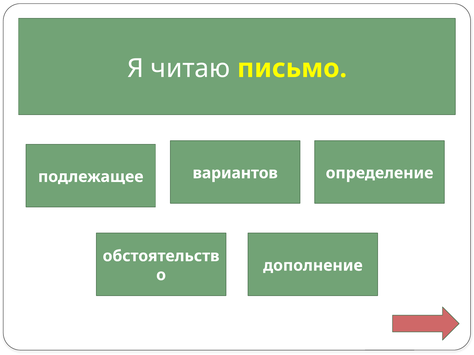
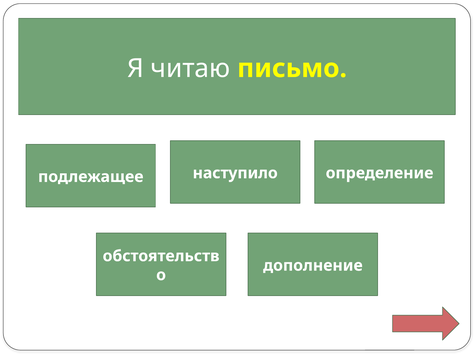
вариантов: вариантов -> наступило
